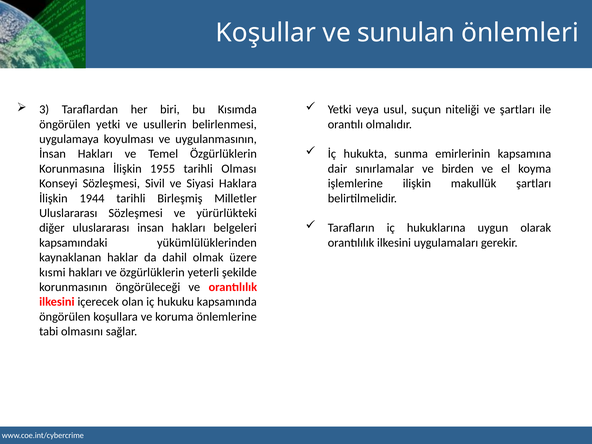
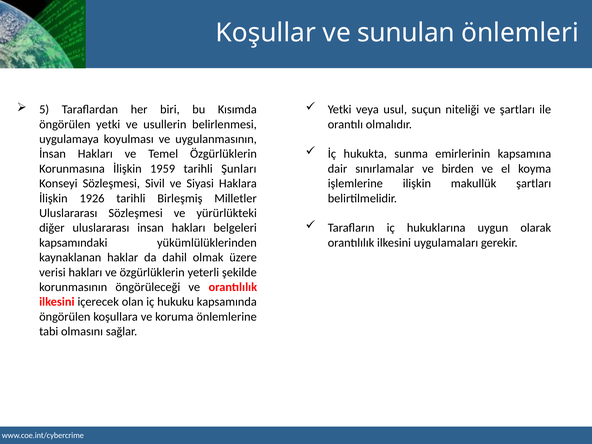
3: 3 -> 5
1955: 1955 -> 1959
Olması: Olması -> Şunları
1944: 1944 -> 1926
kısmi: kısmi -> verisi
